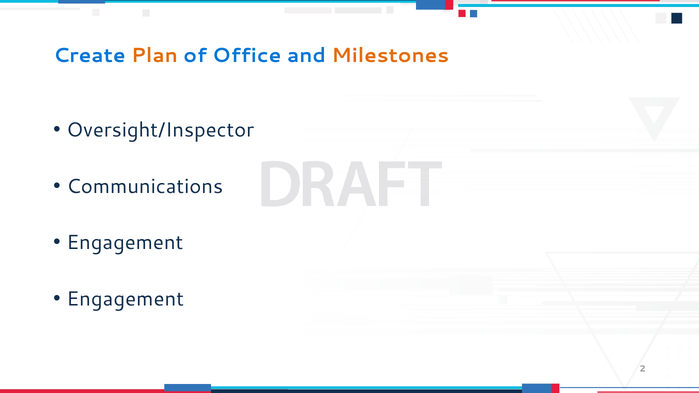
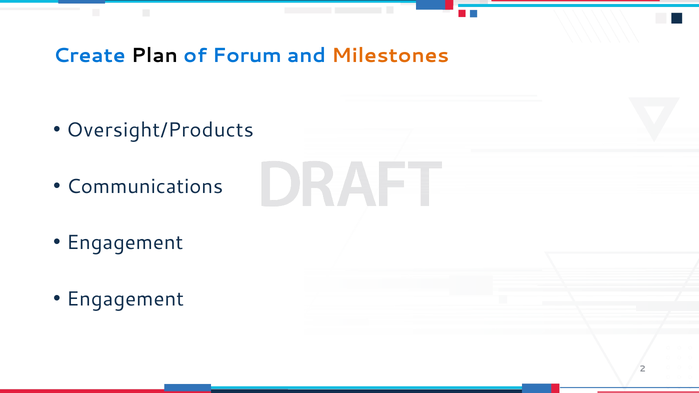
Plan colour: orange -> black
Office: Office -> Forum
Oversight/Inspector: Oversight/Inspector -> Oversight/Products
